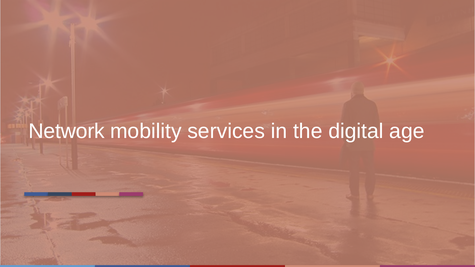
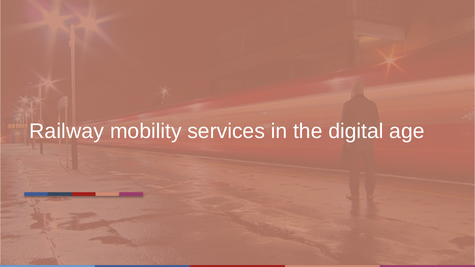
Network: Network -> Railway
